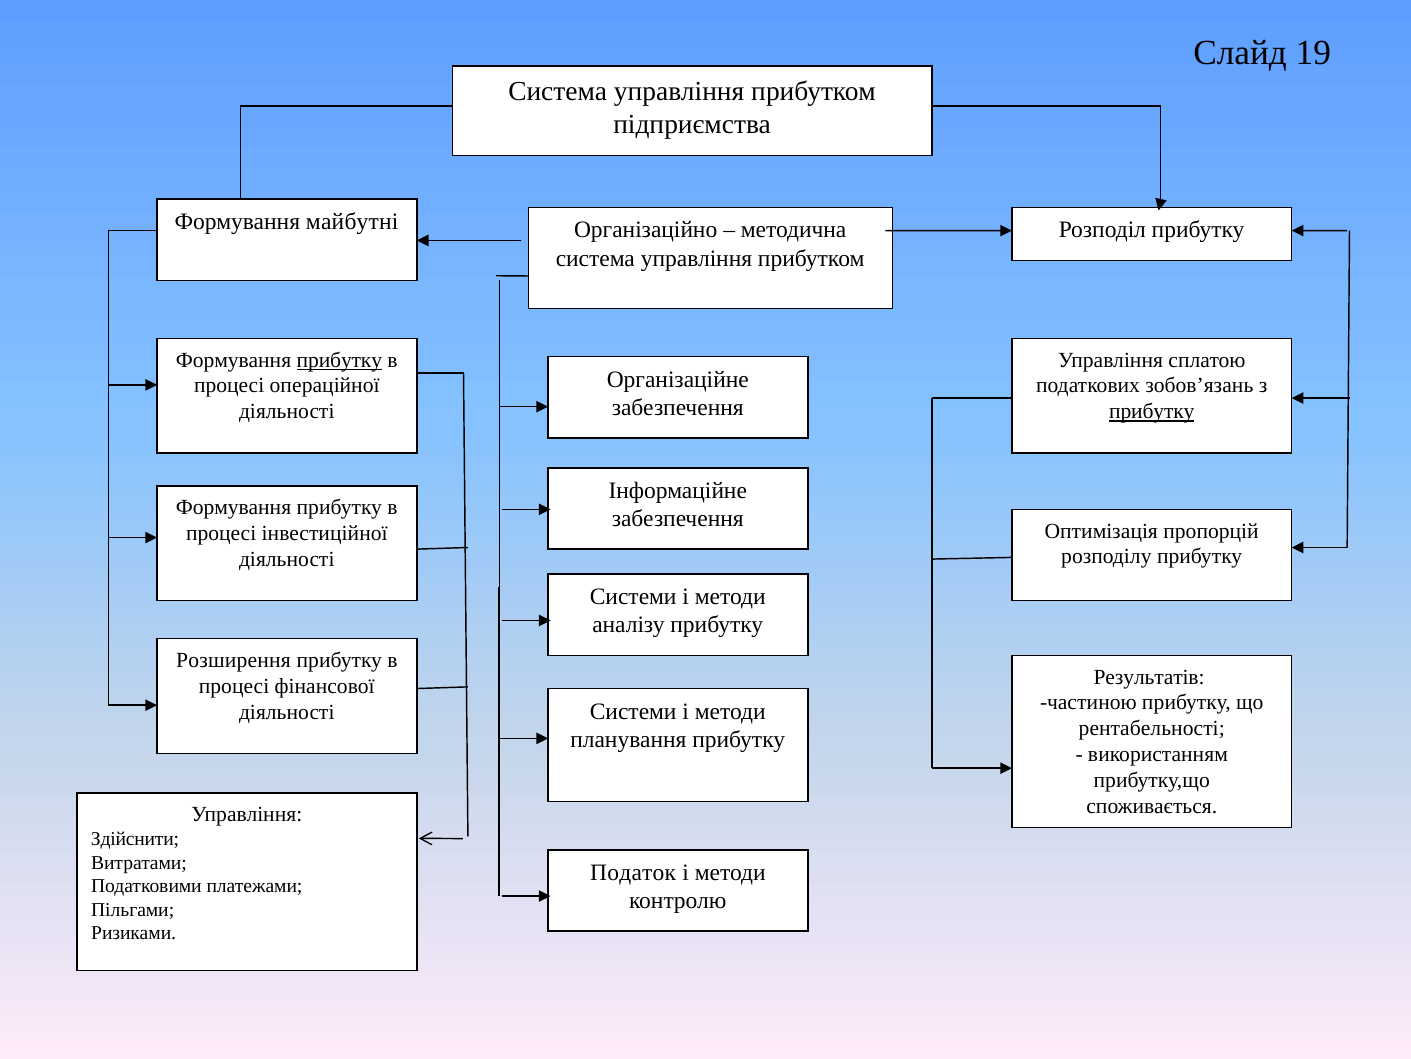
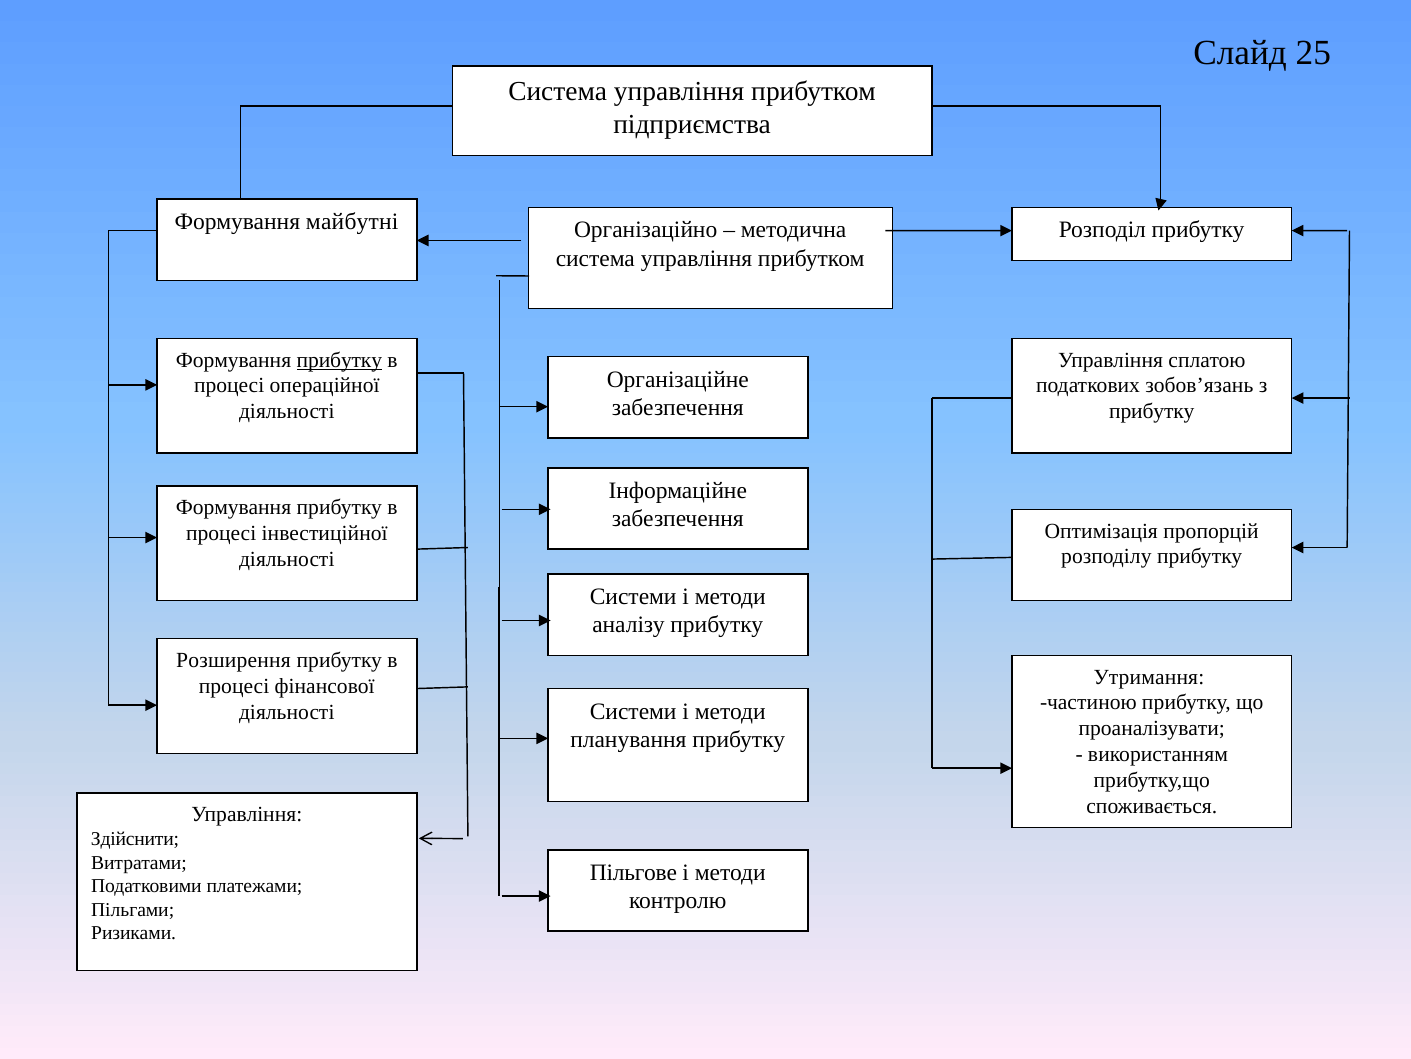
19: 19 -> 25
прибутку at (1152, 411) underline: present -> none
Результатів: Результатів -> Утримання
рентабельності: рентабельності -> проаналізувати
Податок: Податок -> Пільгове
